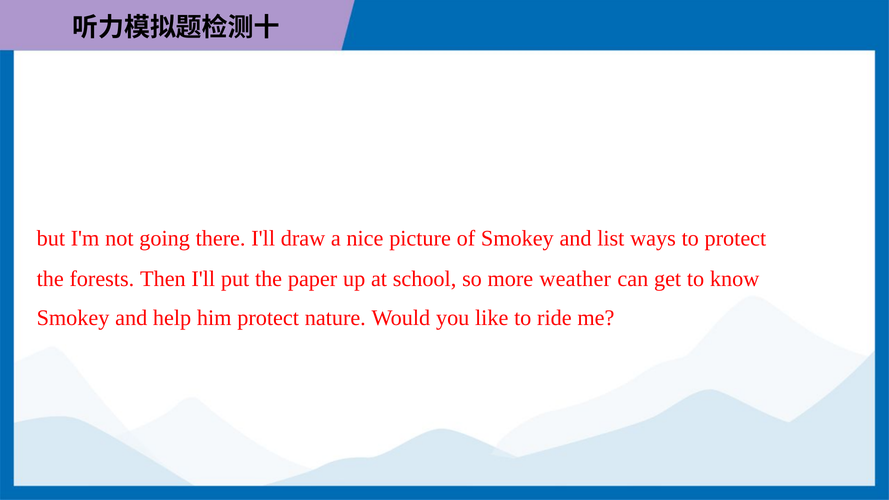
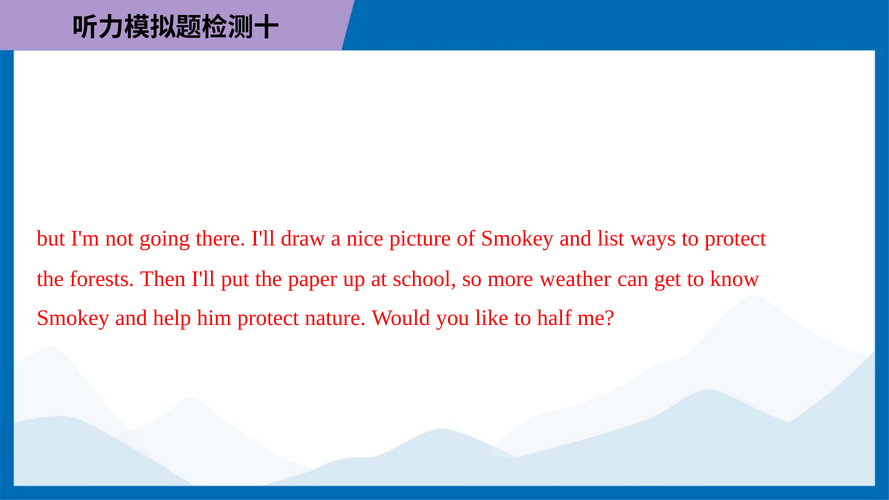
ride: ride -> half
